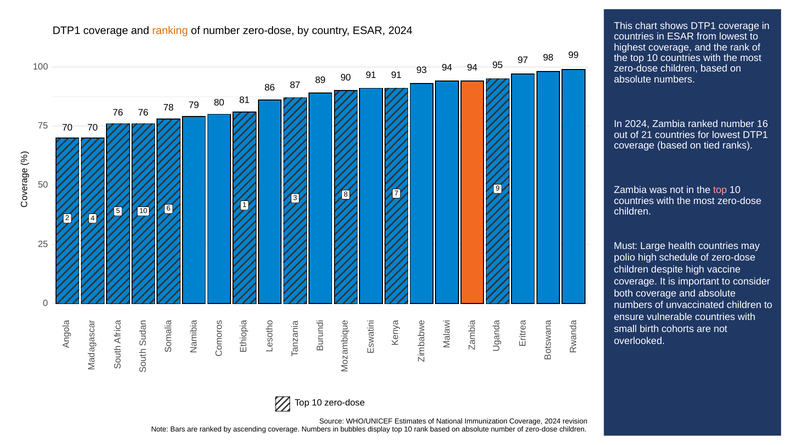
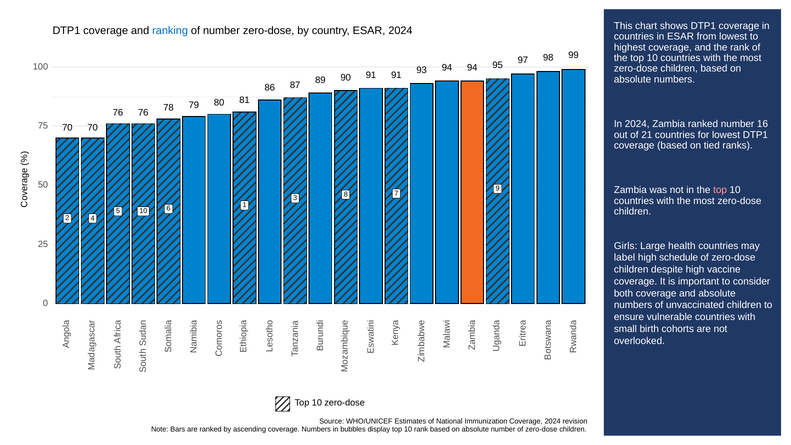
ranking colour: orange -> blue
Must: Must -> Girls
polio: polio -> label
